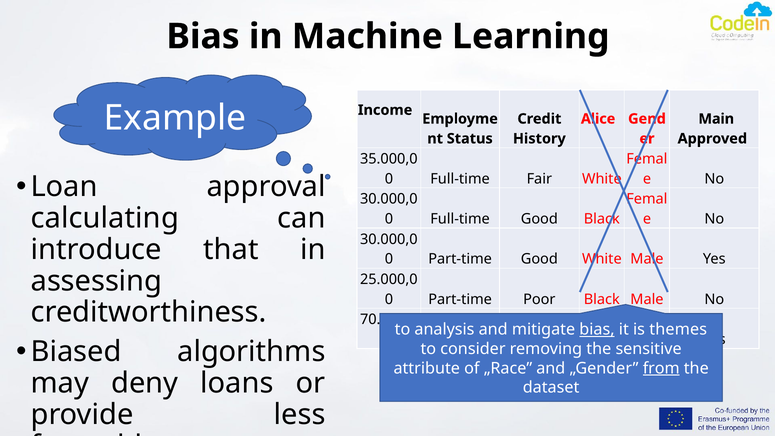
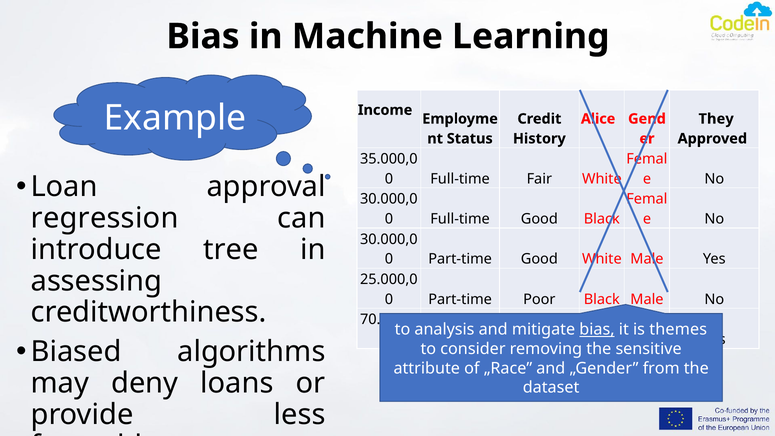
Main: Main -> They
calculating: calculating -> regression
that: that -> tree
from underline: present -> none
